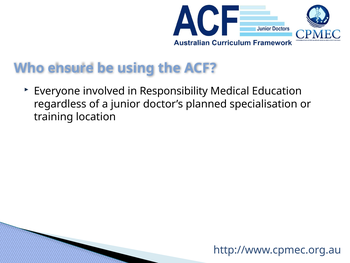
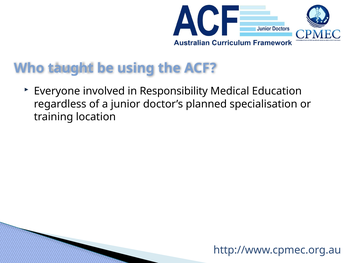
ensure: ensure -> taught
